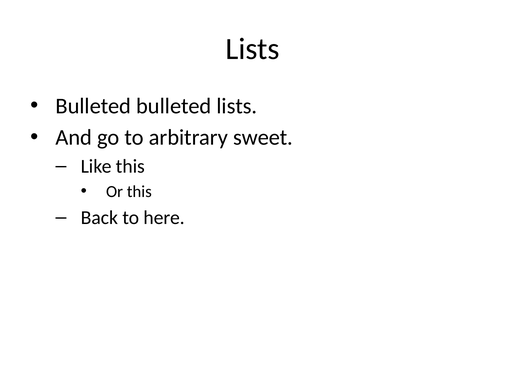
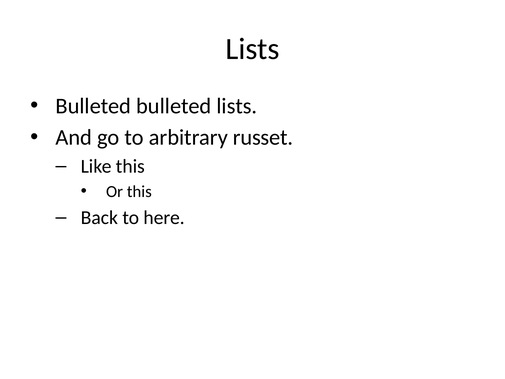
sweet: sweet -> russet
